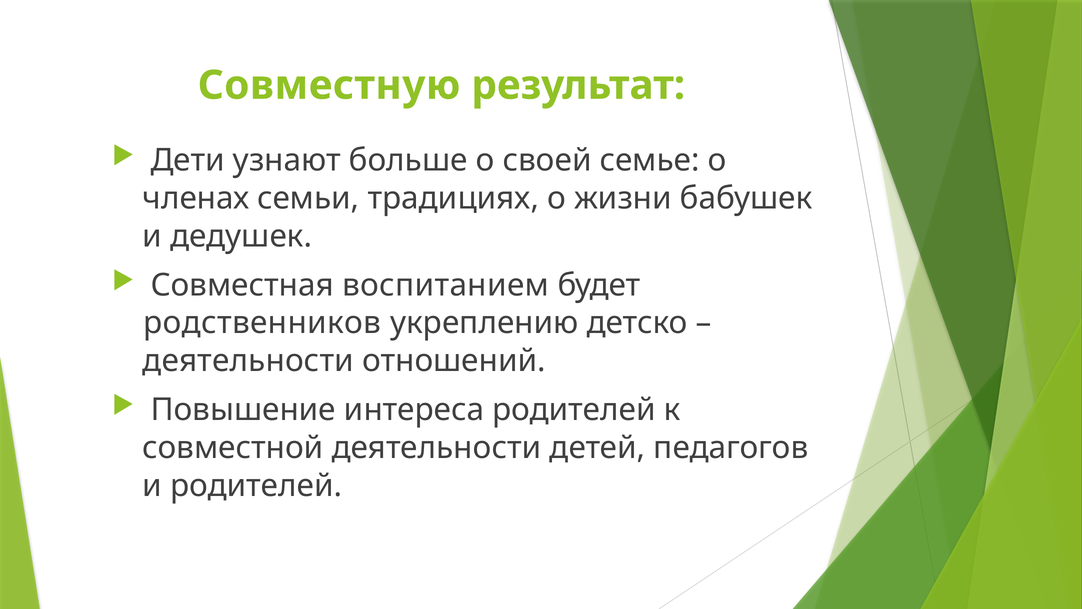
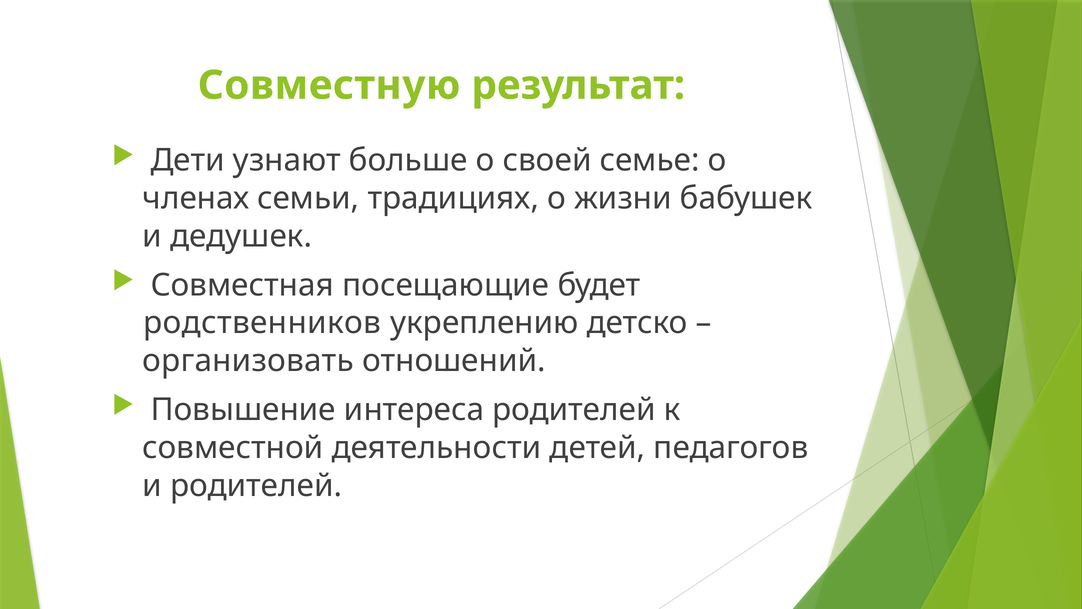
воспитанием: воспитанием -> посещающие
деятельности at (248, 361): деятельности -> организовать
